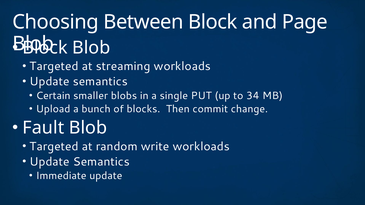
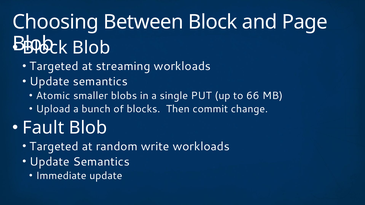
Certain: Certain -> Atomic
34: 34 -> 66
